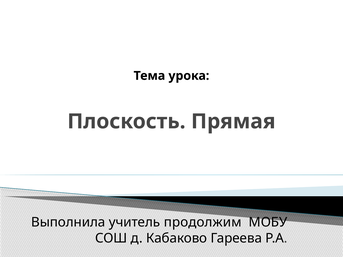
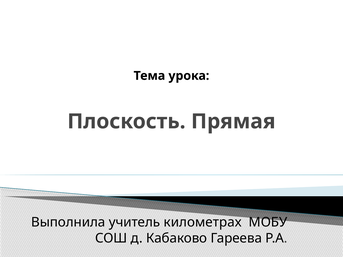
продолжим: продолжим -> километрах
